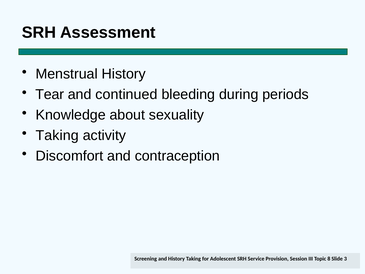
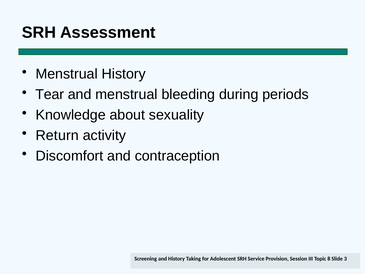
and continued: continued -> menstrual
Taking at (57, 135): Taking -> Return
